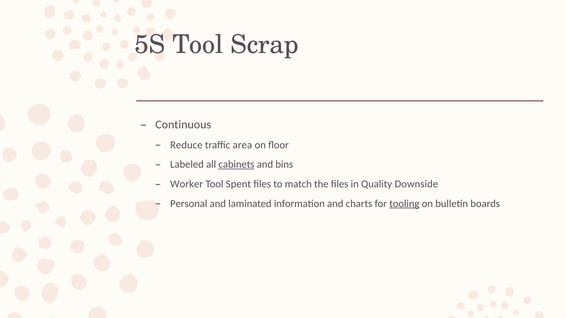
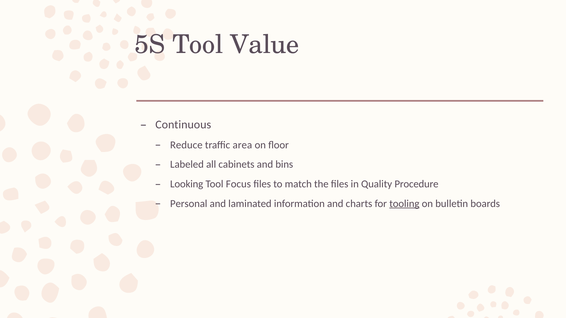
Scrap: Scrap -> Value
cabinets underline: present -> none
Worker: Worker -> Looking
Spent: Spent -> Focus
Downside: Downside -> Procedure
